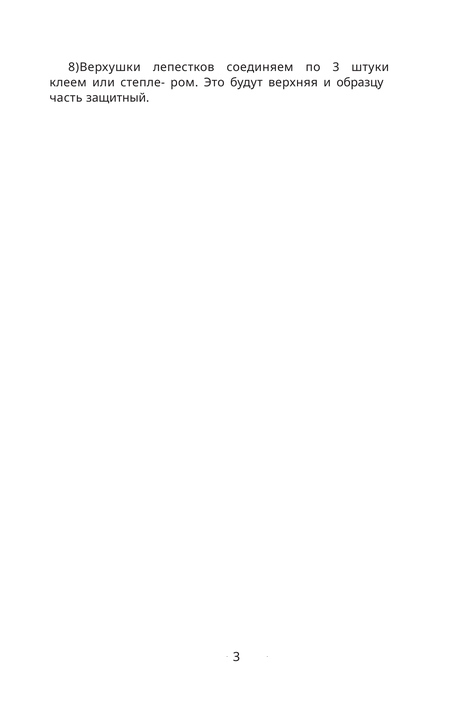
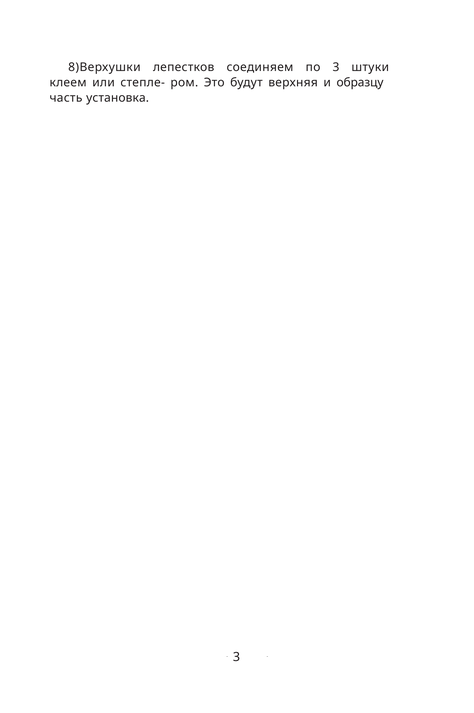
защитный: защитный -> установка
